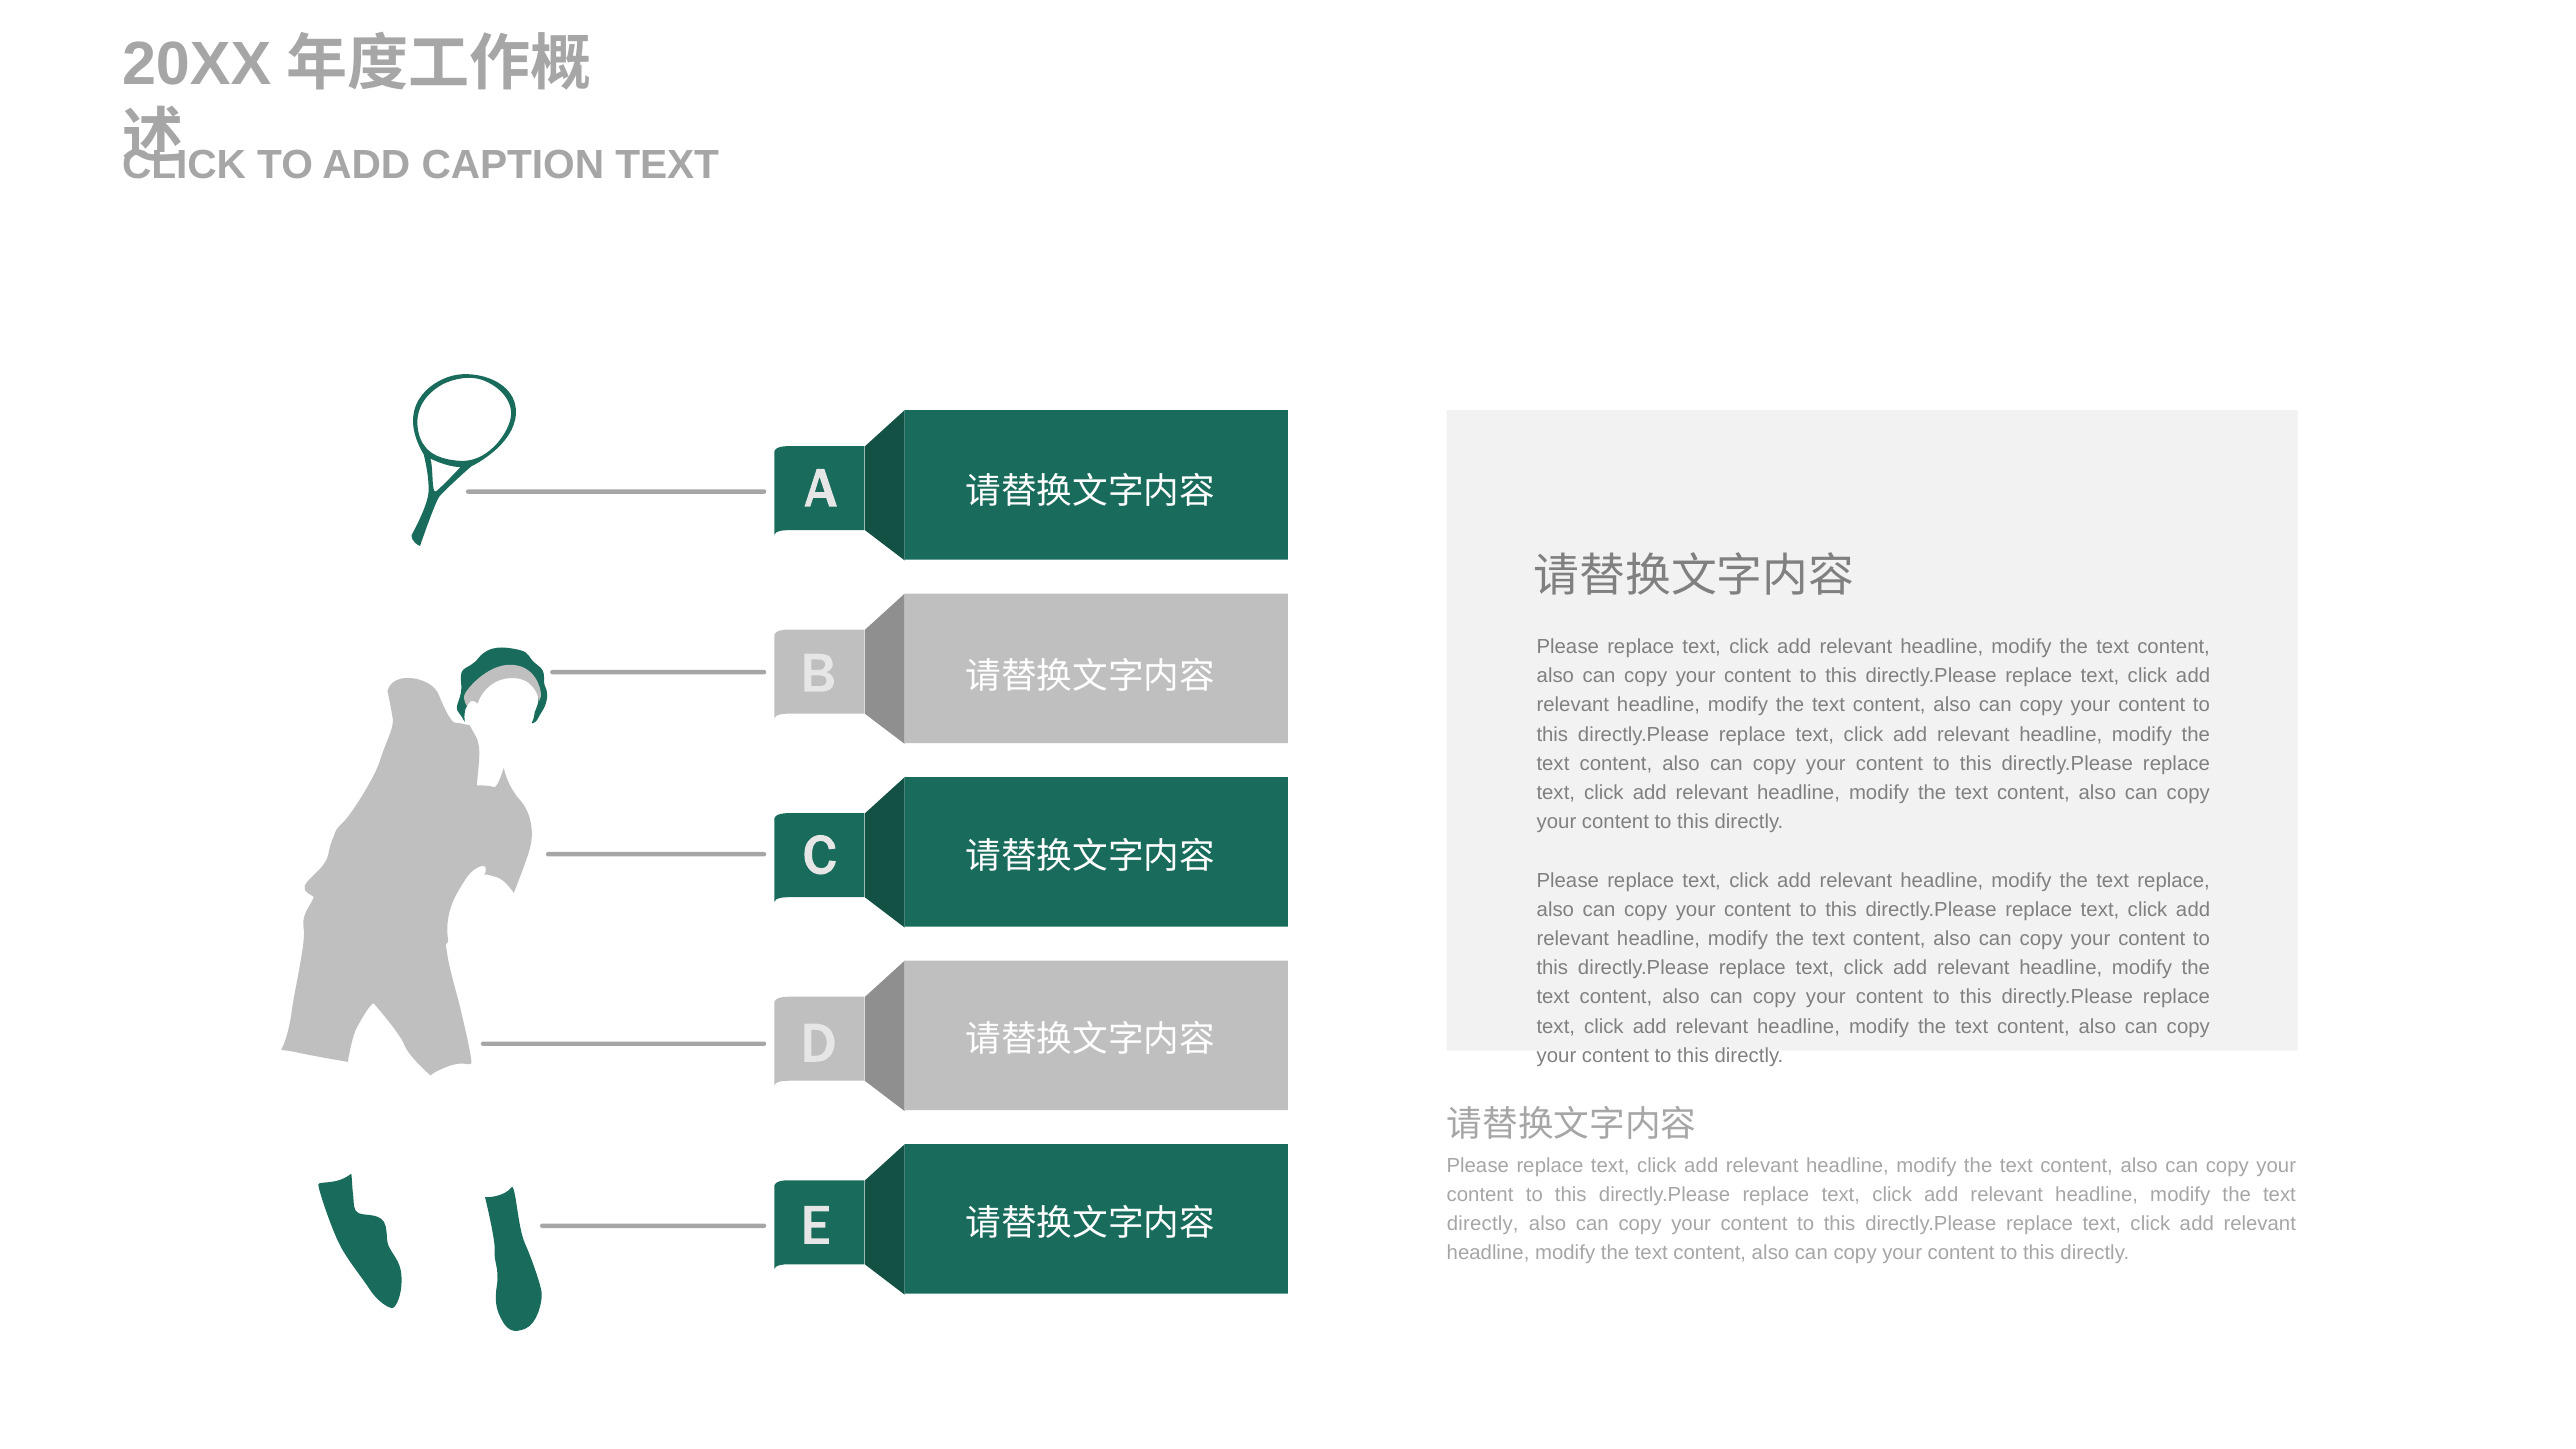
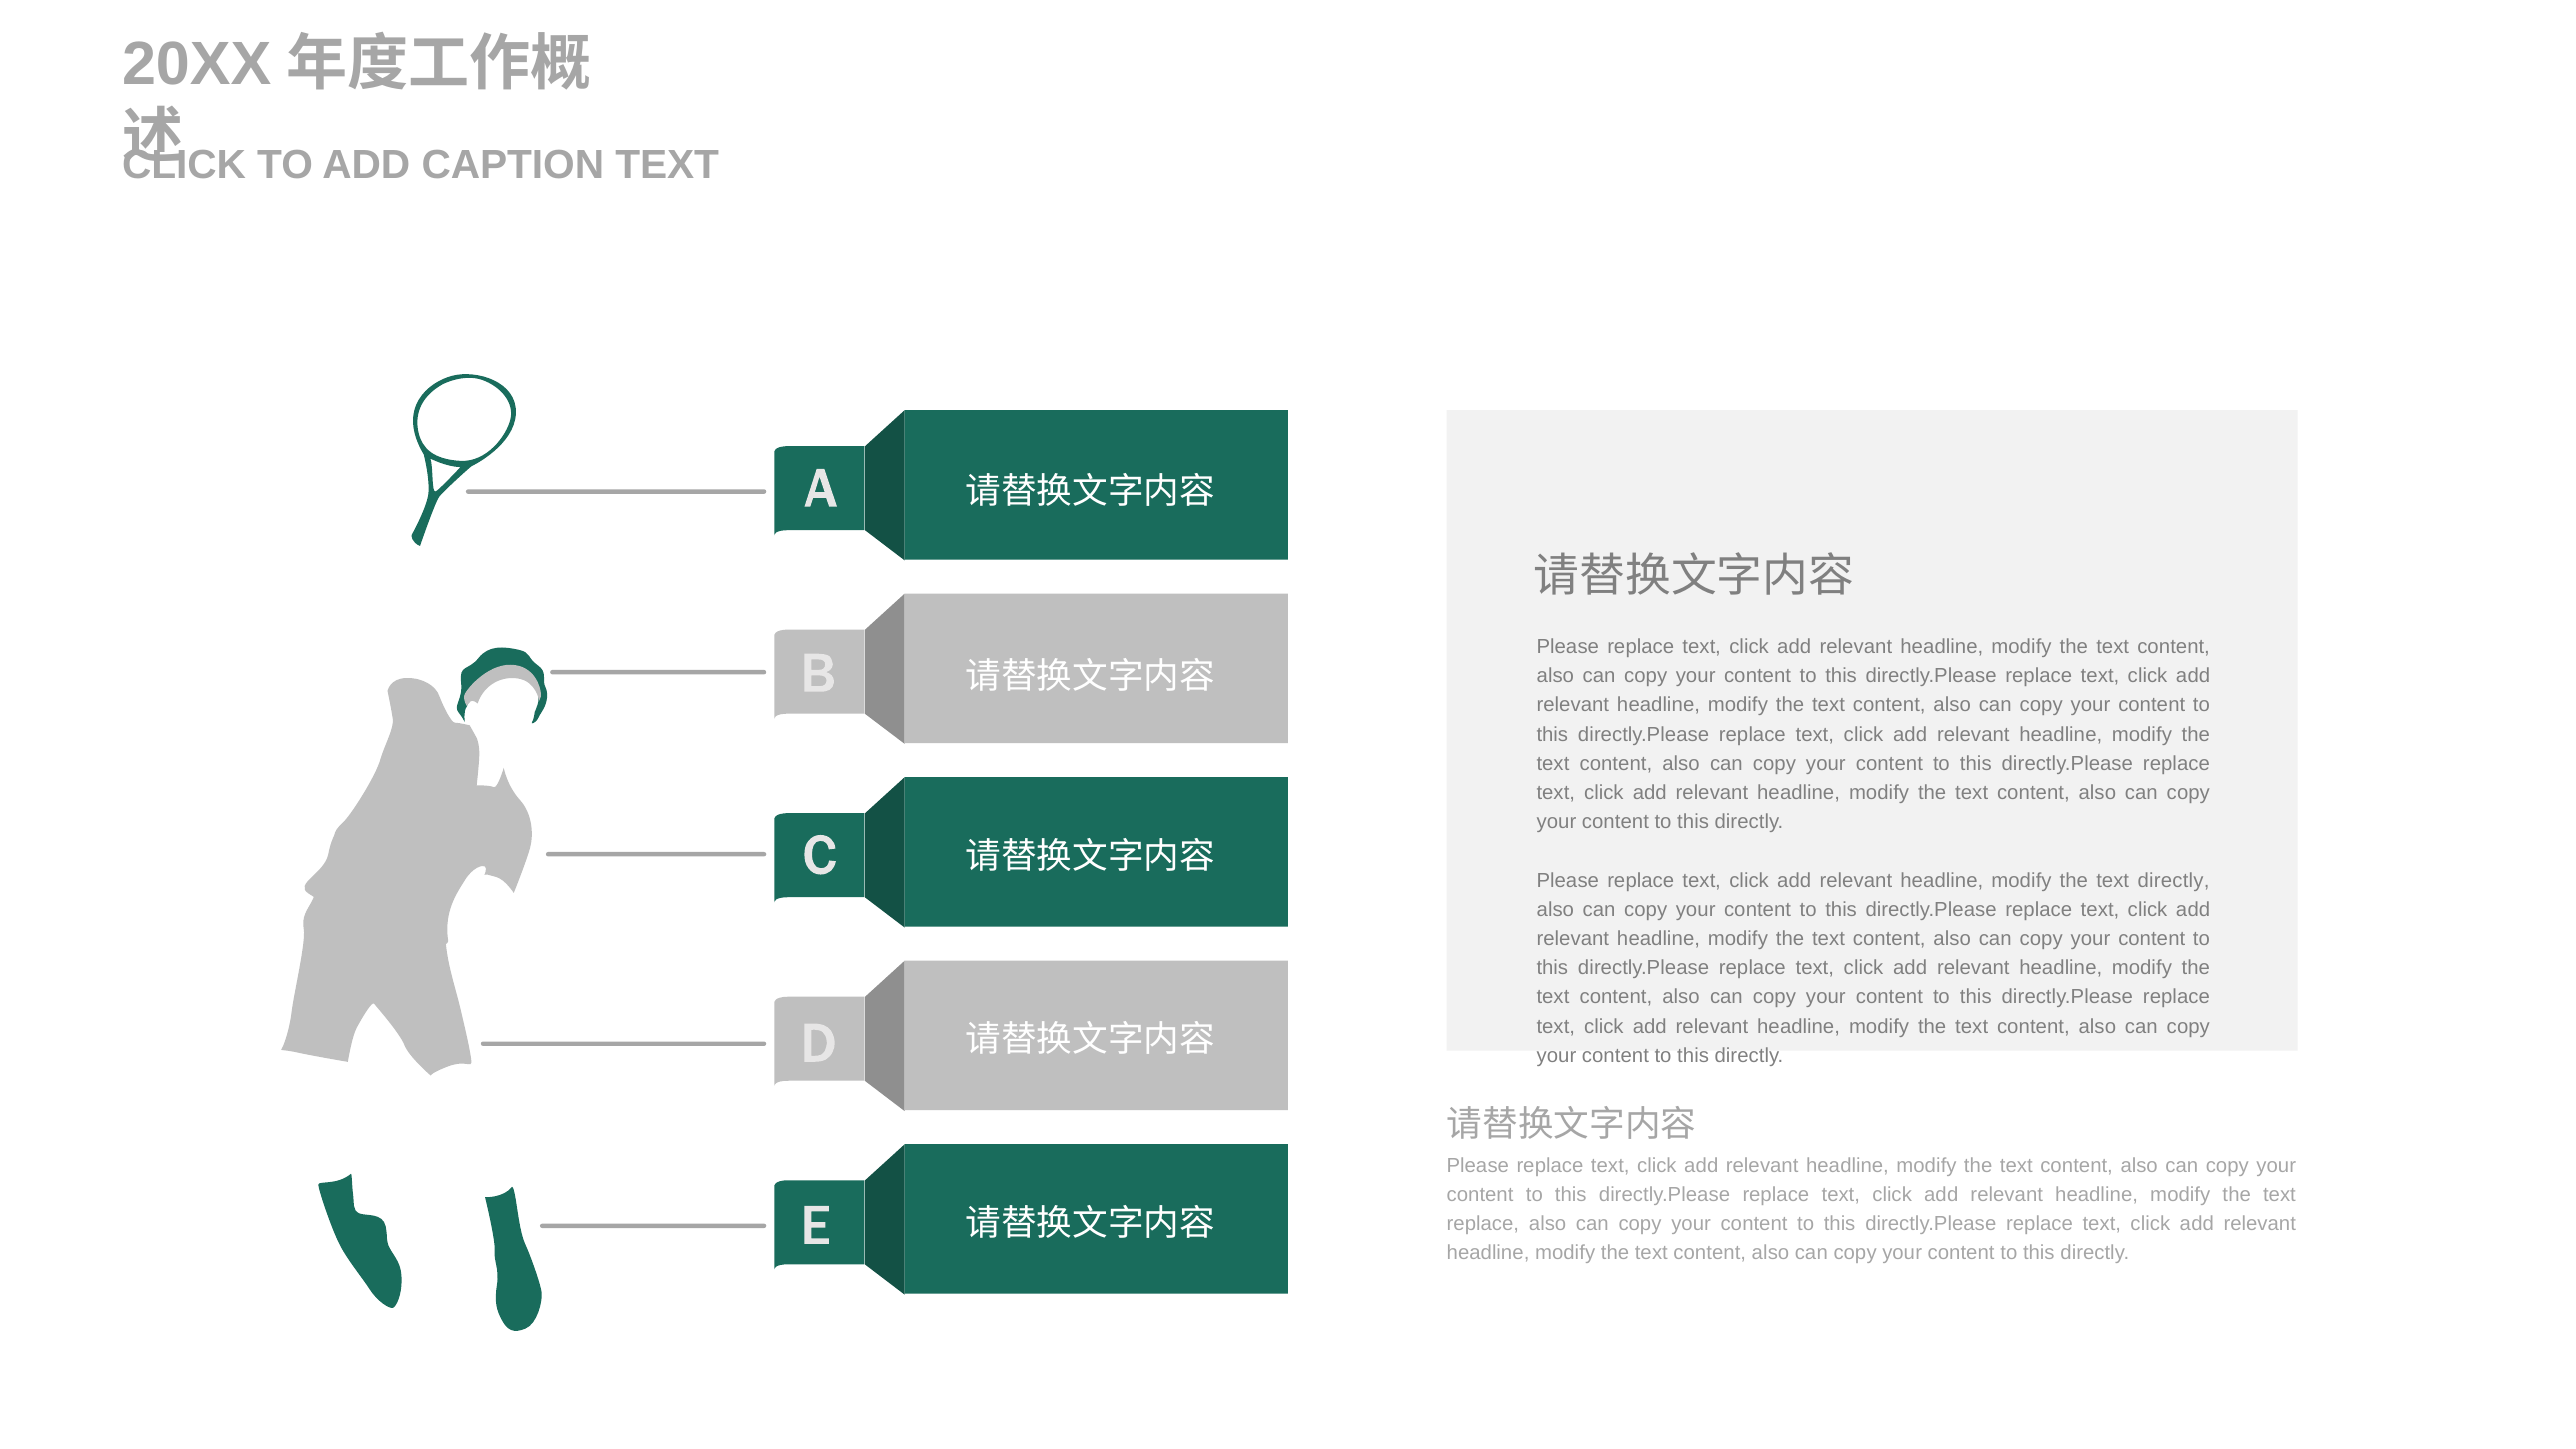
text replace: replace -> directly
directly at (1483, 1224): directly -> replace
